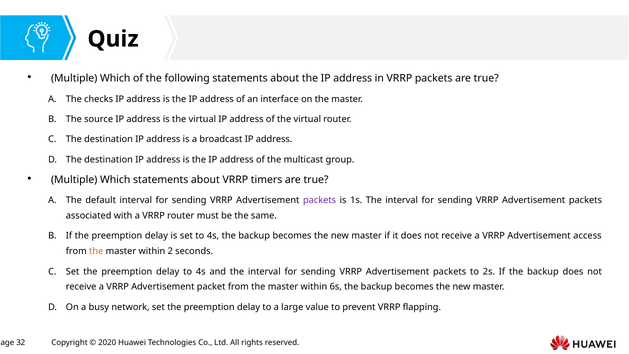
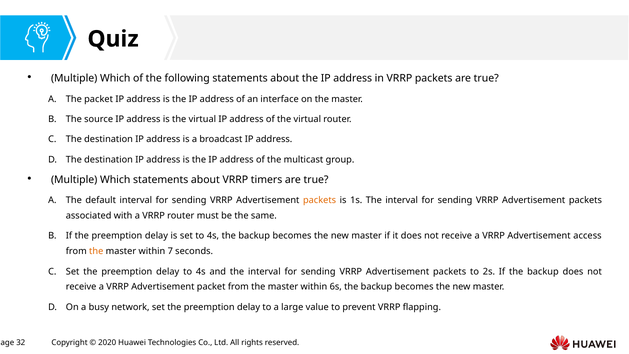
The checks: checks -> packet
packets at (320, 200) colour: purple -> orange
2: 2 -> 7
